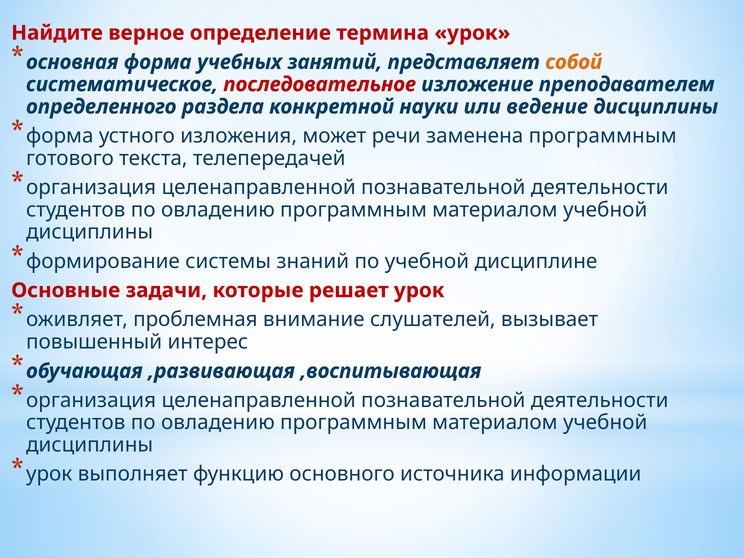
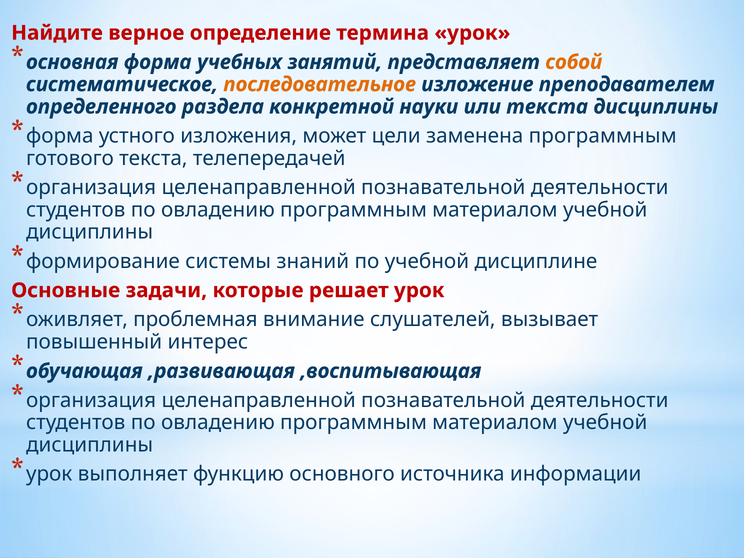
последовательное colour: red -> orange
или ведение: ведение -> текста
речи: речи -> цели
